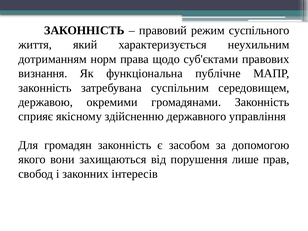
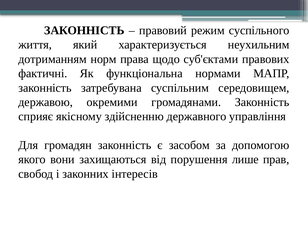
визнання: визнання -> фактичні
публічне: публічне -> нормами
